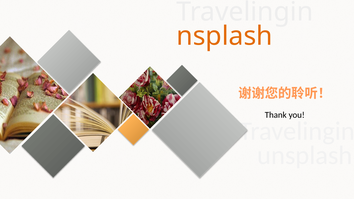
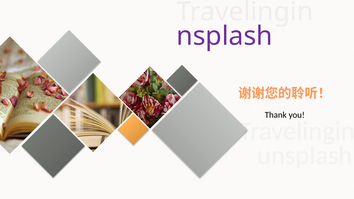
nsplash colour: orange -> purple
